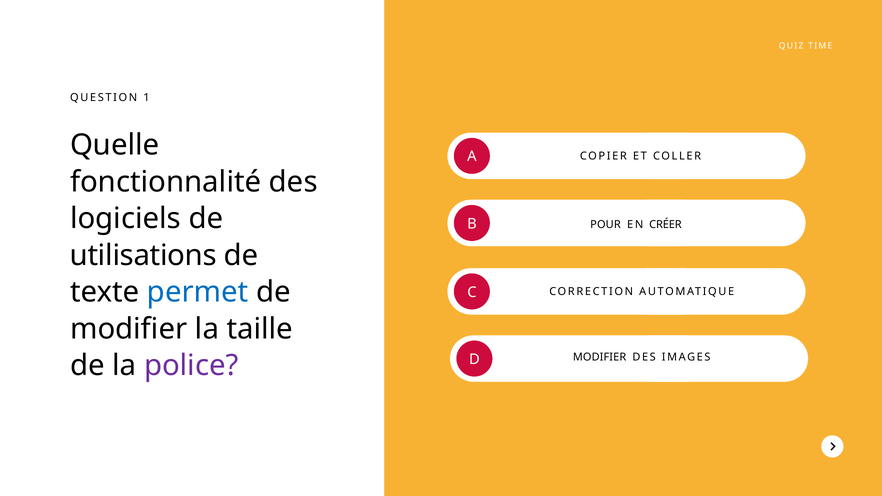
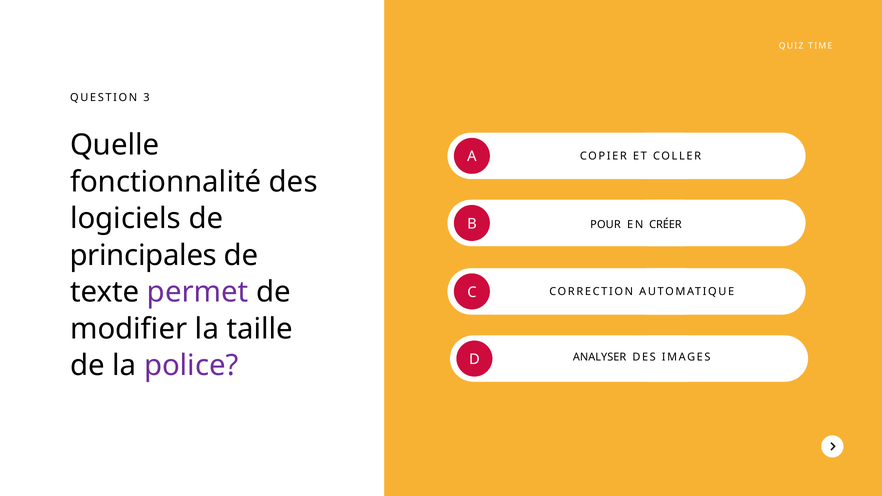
1: 1 -> 3
utilisations: utilisations -> principales
permet colour: blue -> purple
D MODIFIER: MODIFIER -> ANALYSER
